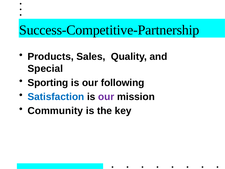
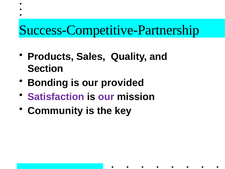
Special: Special -> Section
Sporting: Sporting -> Bonding
following: following -> provided
Satisfaction colour: blue -> purple
